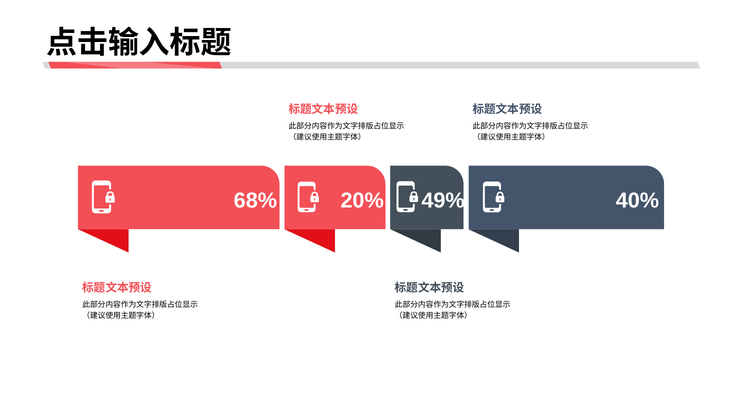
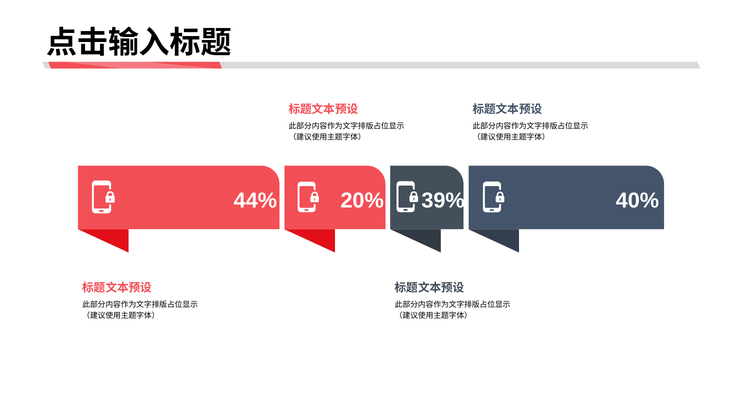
68%: 68% -> 44%
49%: 49% -> 39%
